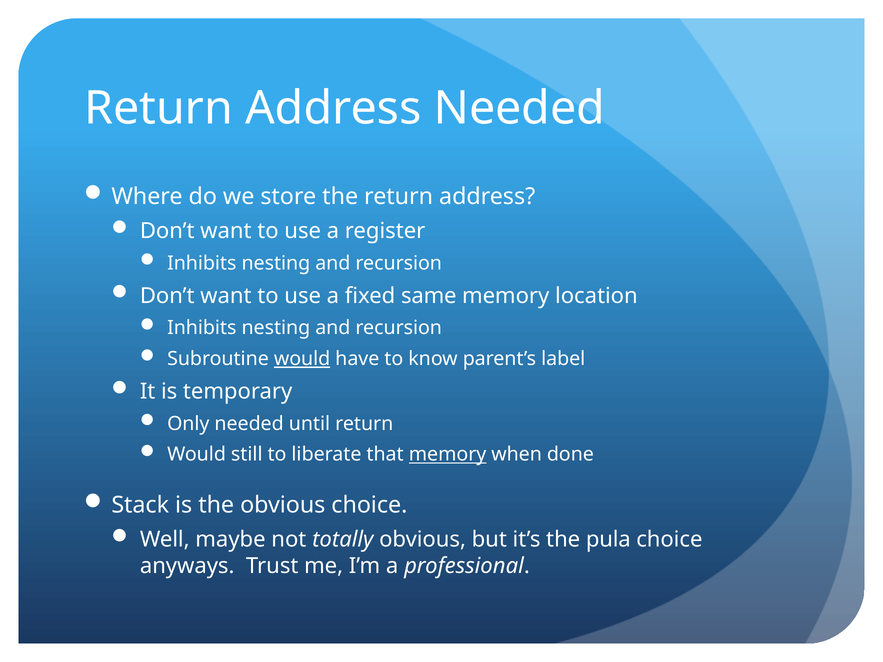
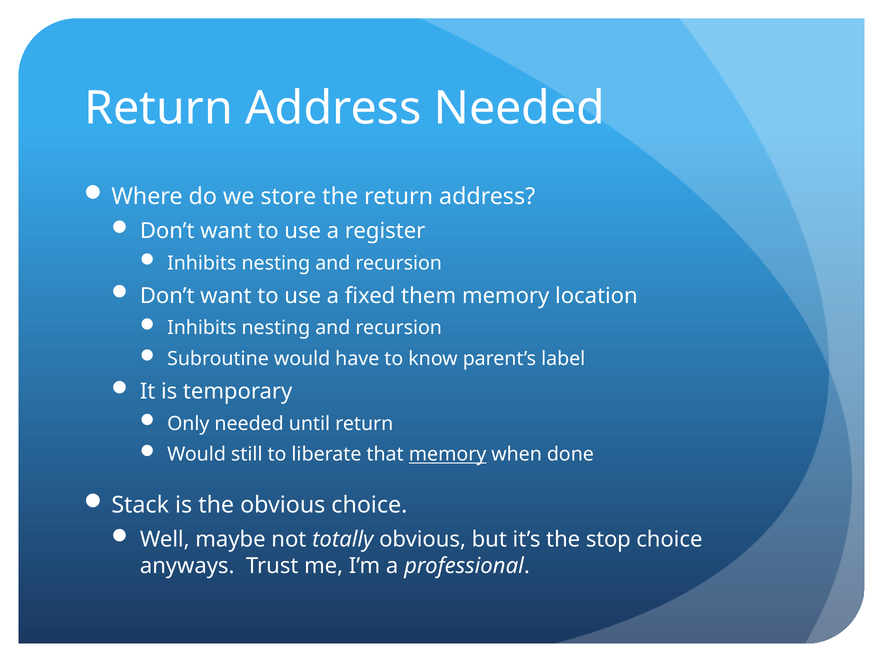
same: same -> them
would at (302, 359) underline: present -> none
pula: pula -> stop
